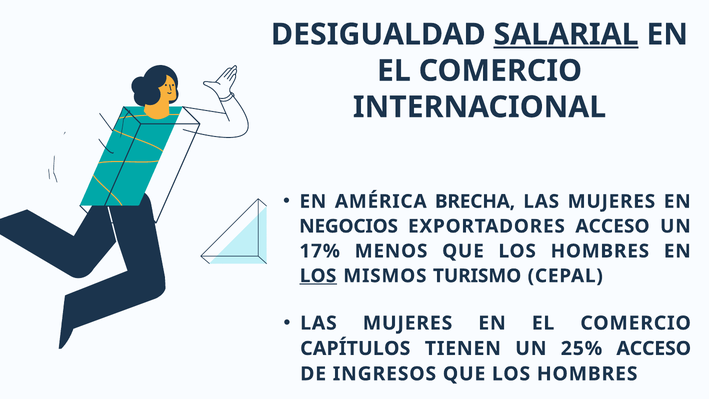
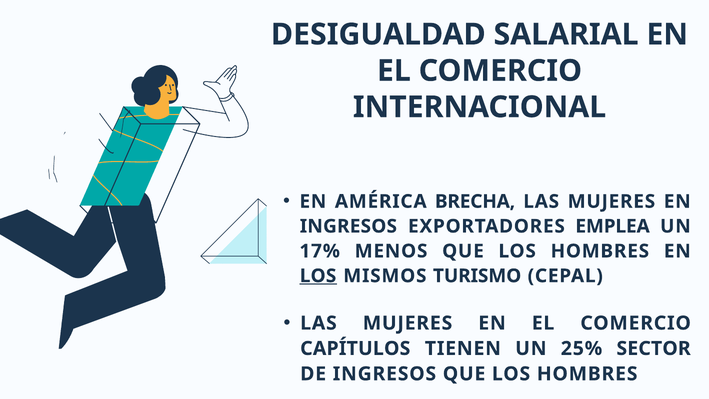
SALARIAL underline: present -> none
NEGOCIOS at (349, 226): NEGOCIOS -> INGRESOS
EXPORTADORES ACCESO: ACCESO -> EMPLEA
25% ACCESO: ACCESO -> SECTOR
